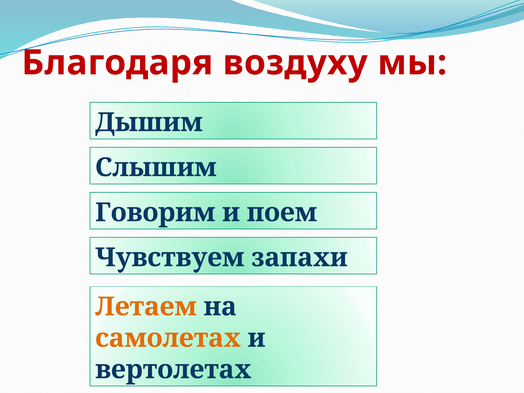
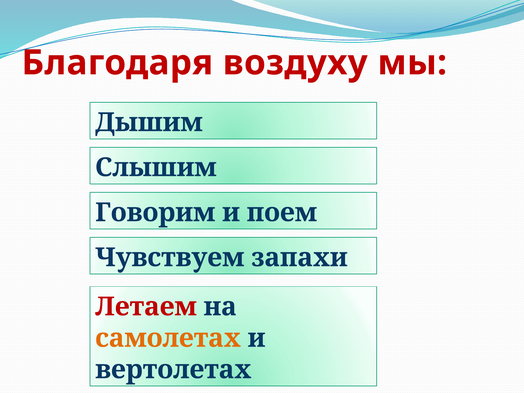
Летаем colour: orange -> red
